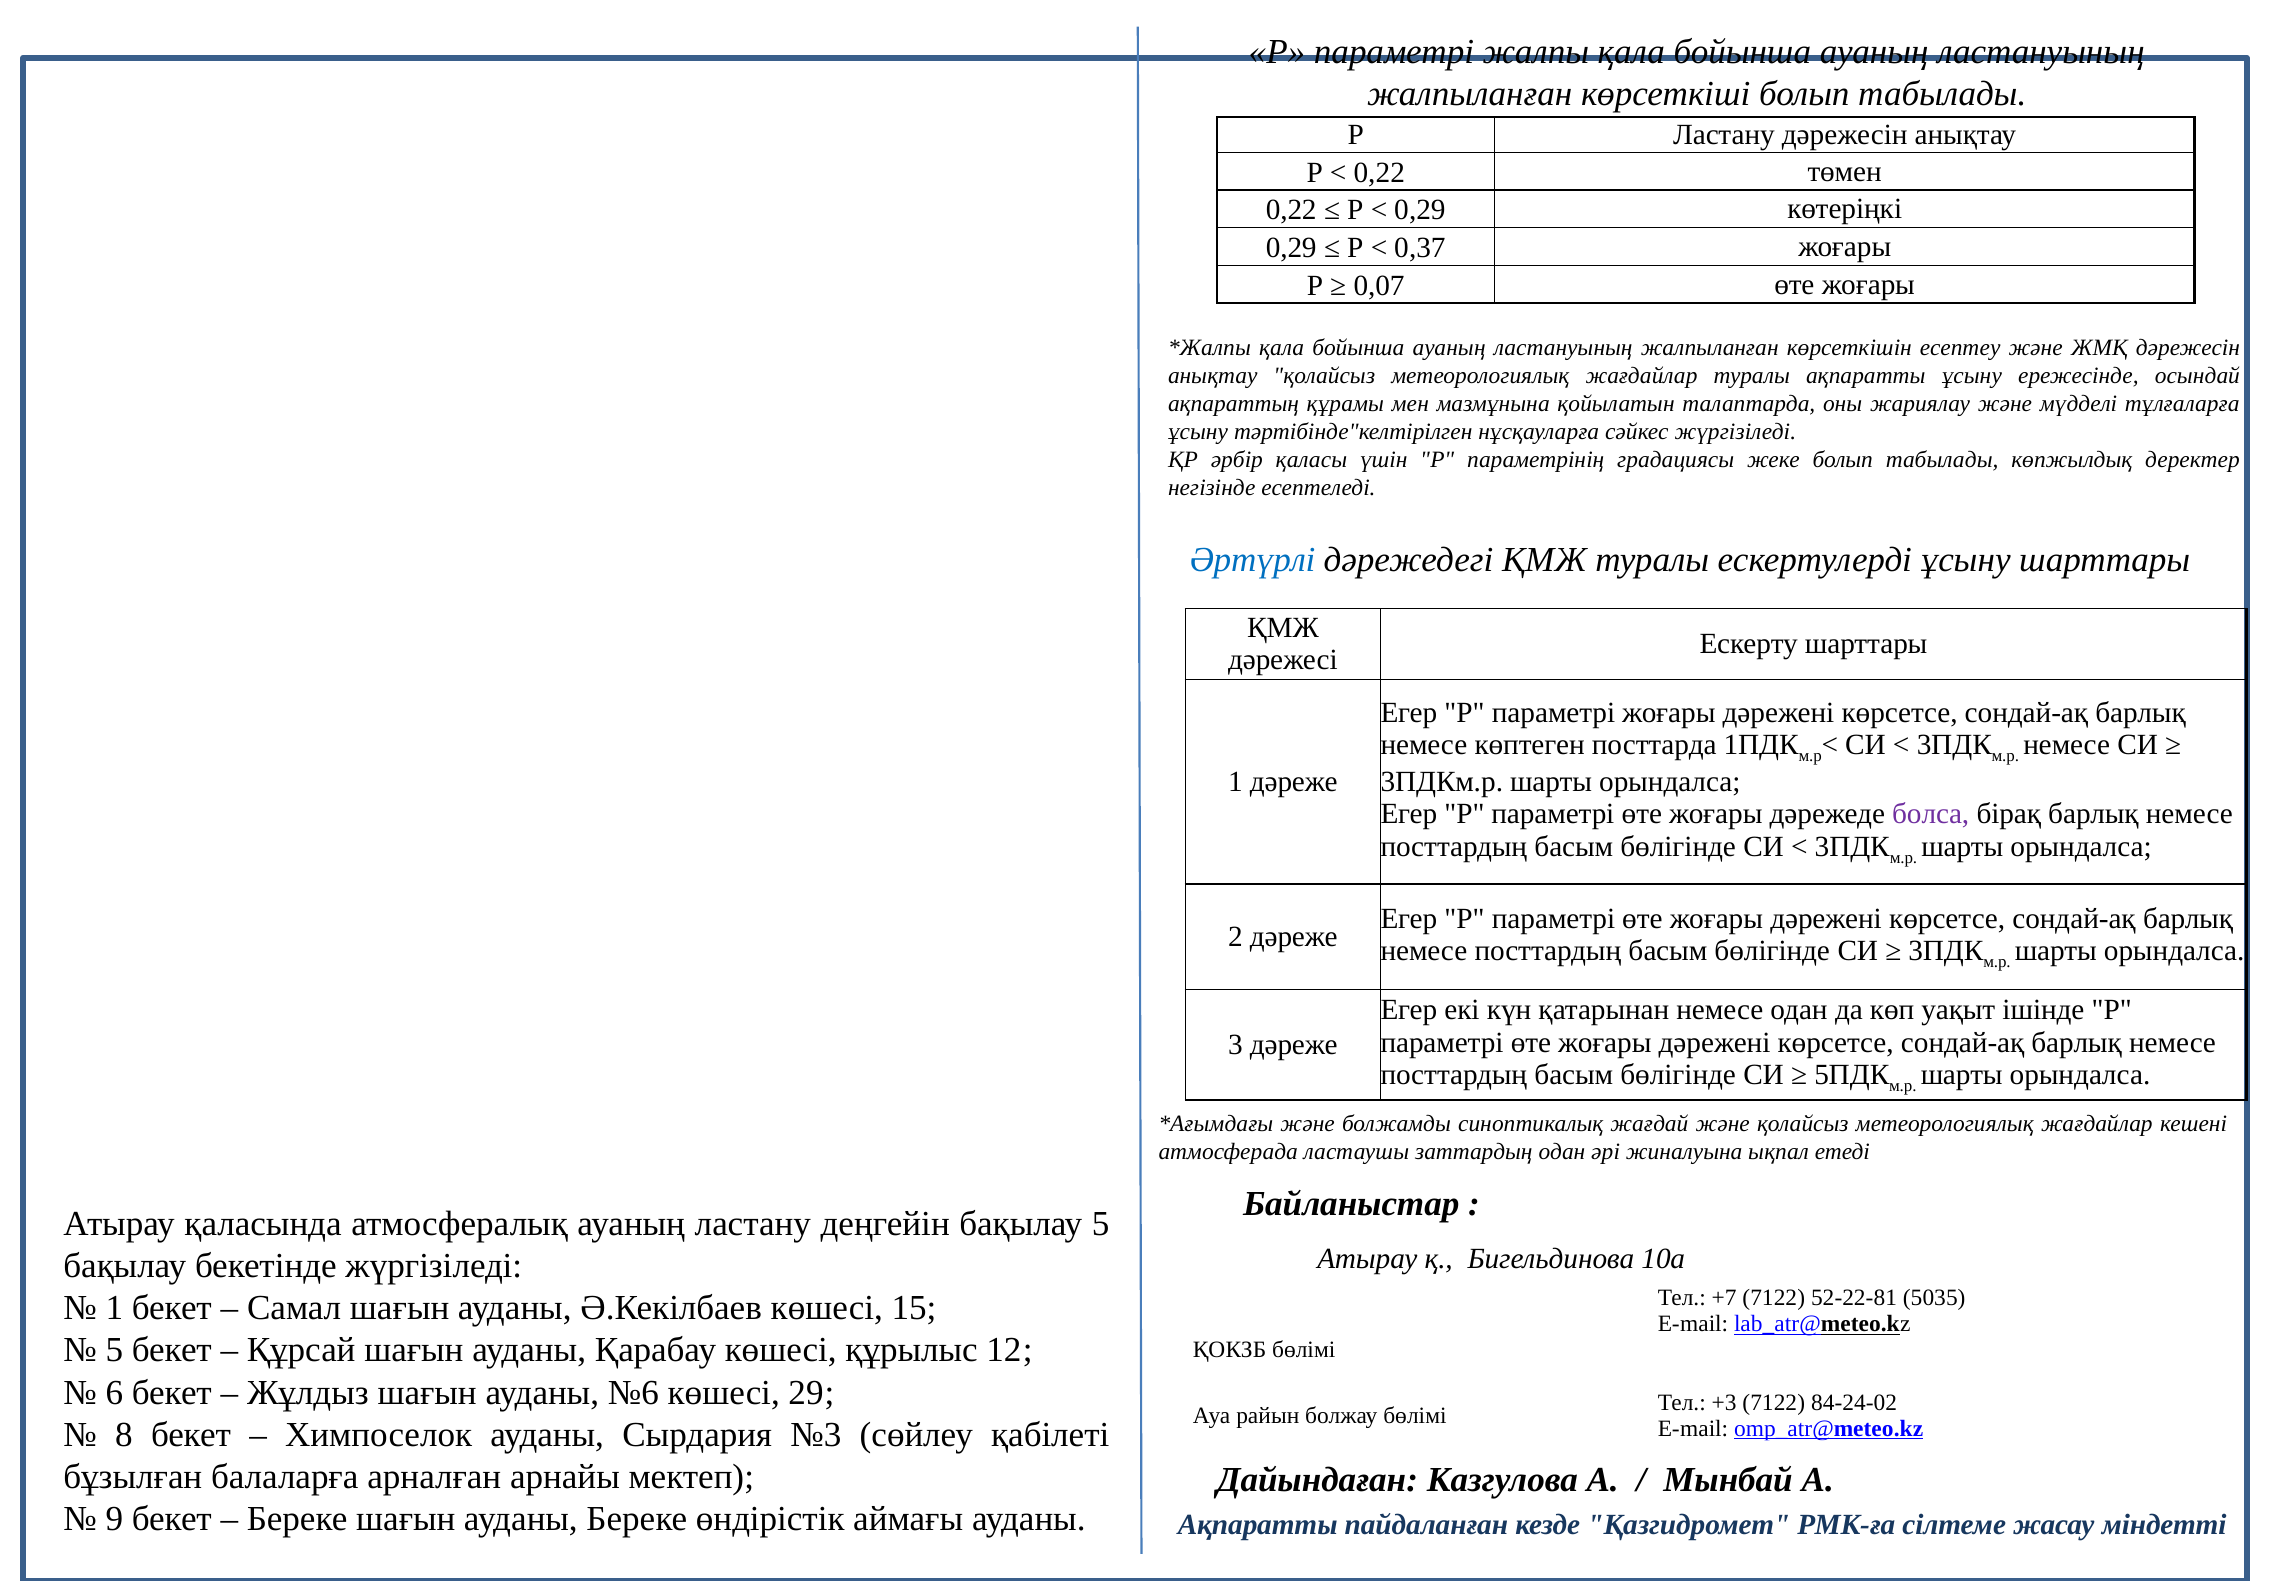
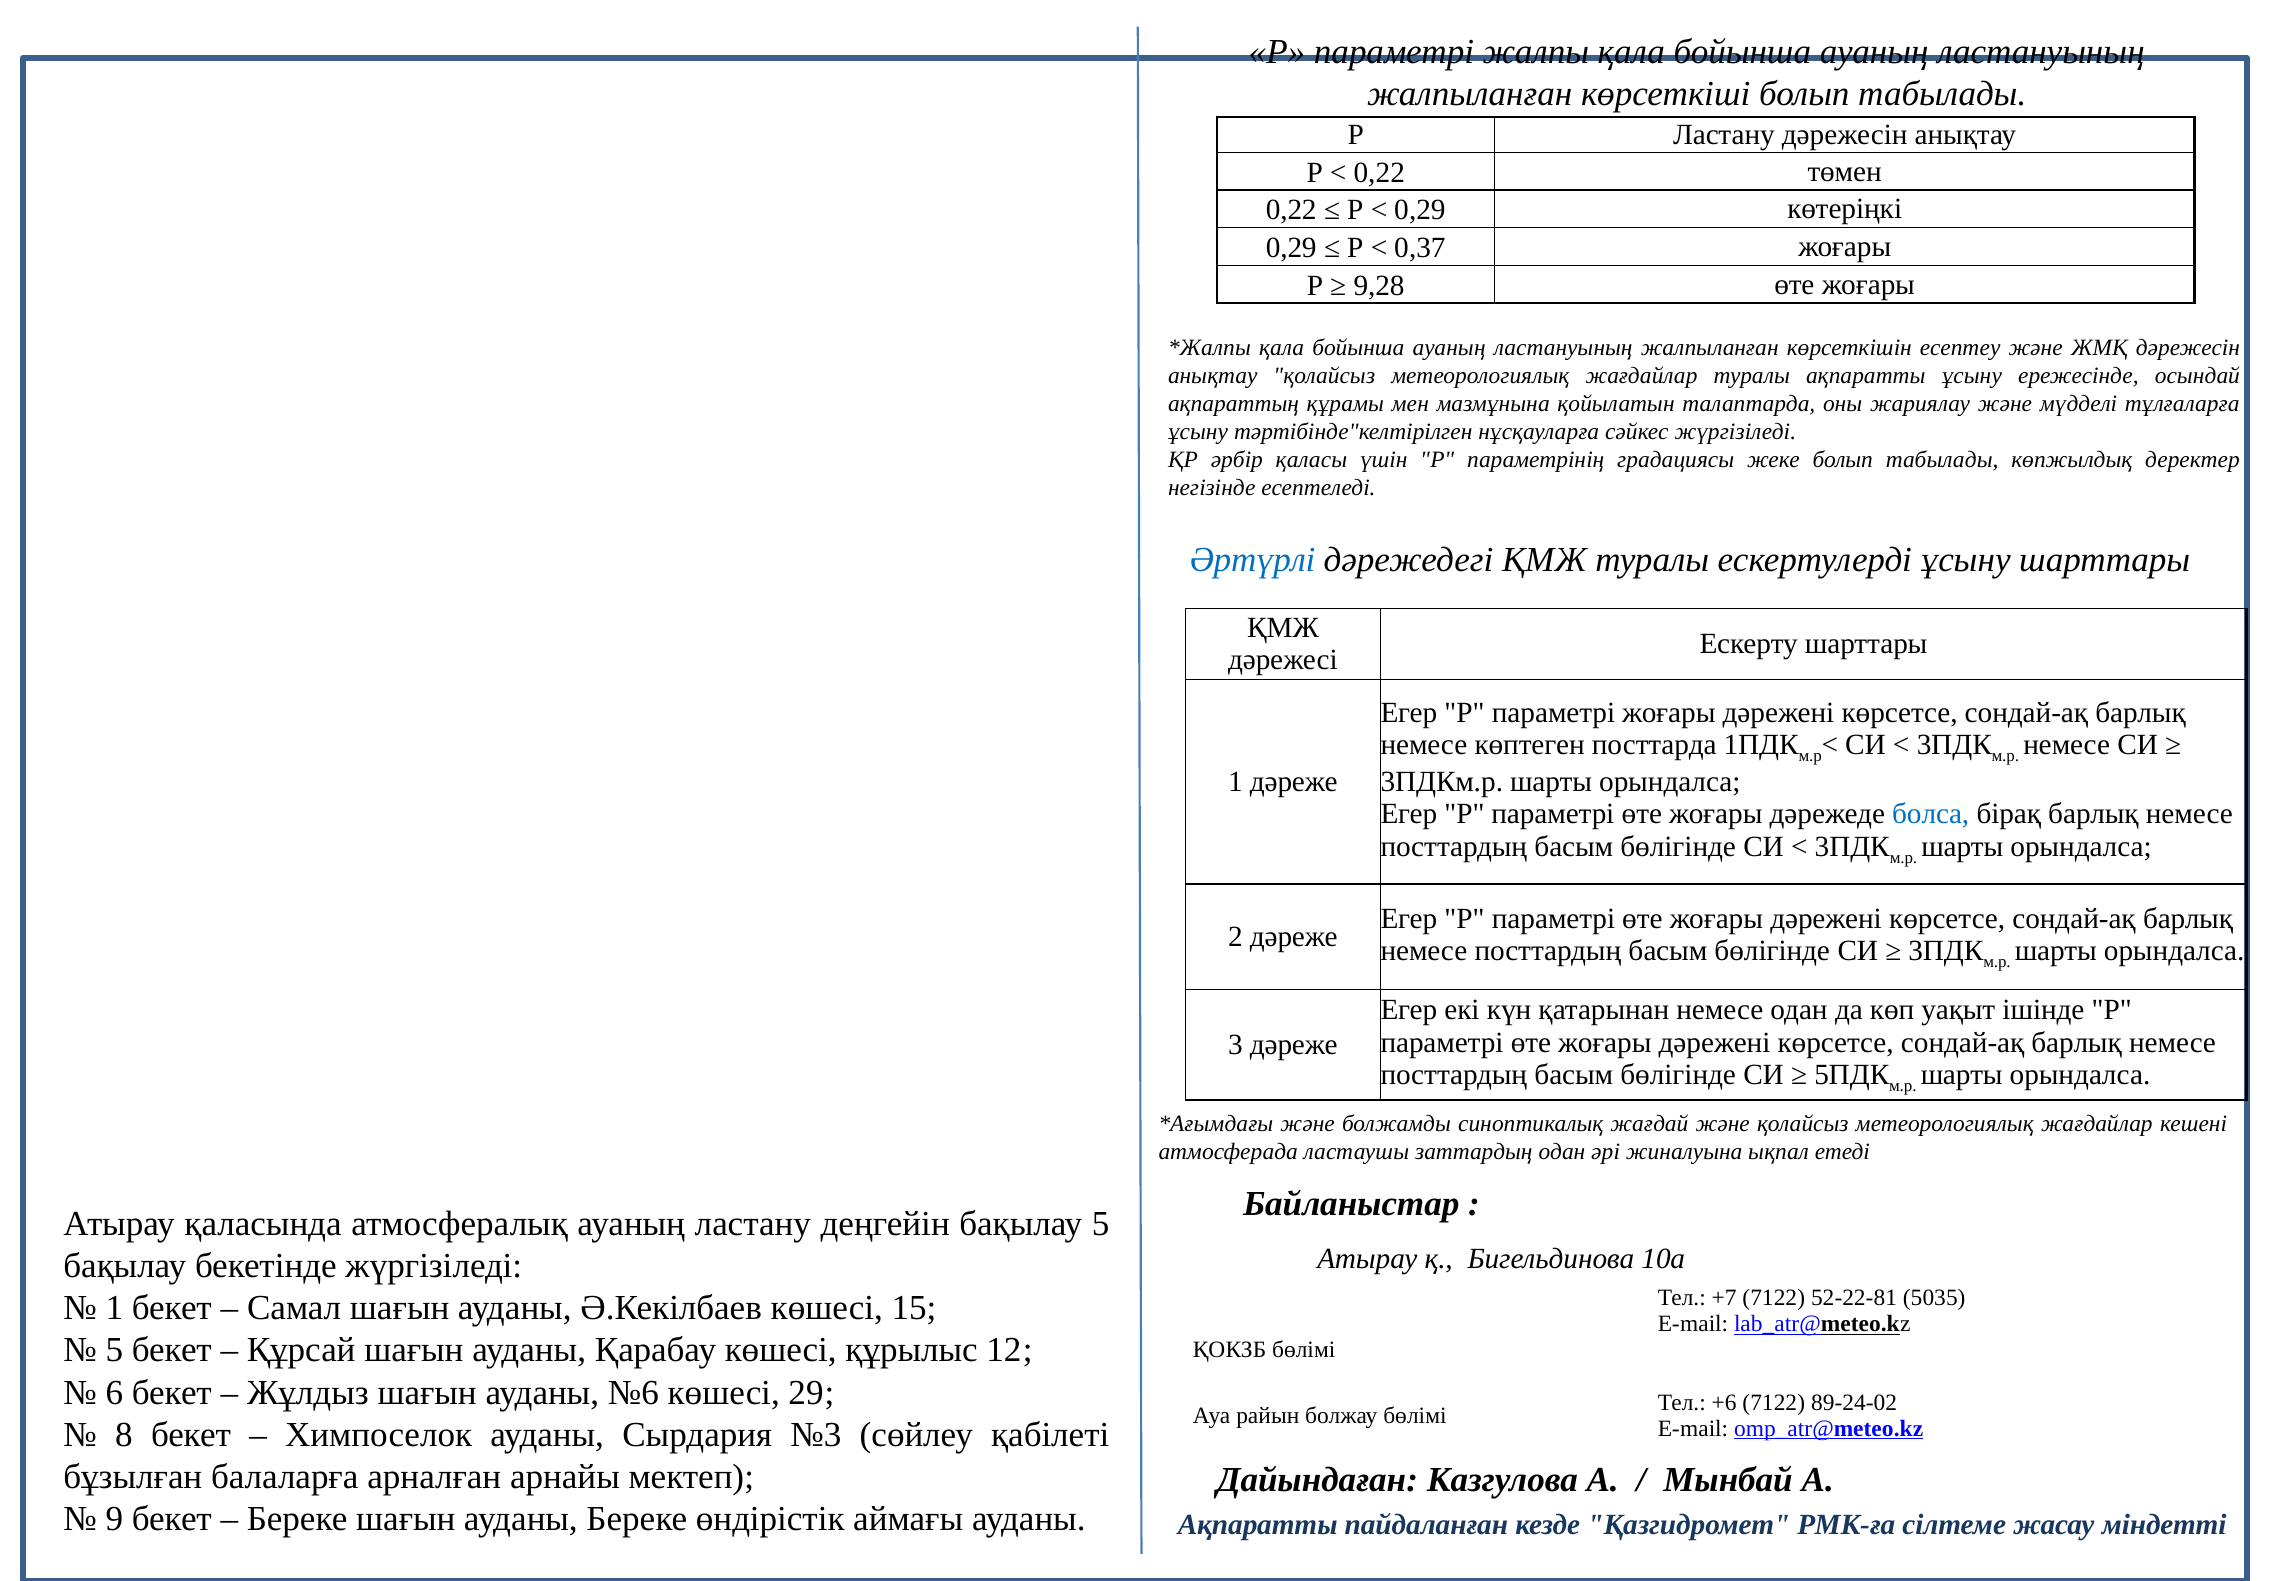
0,07: 0,07 -> 9,28
болса colour: purple -> blue
+3: +3 -> +6
84-24-02: 84-24-02 -> 89-24-02
